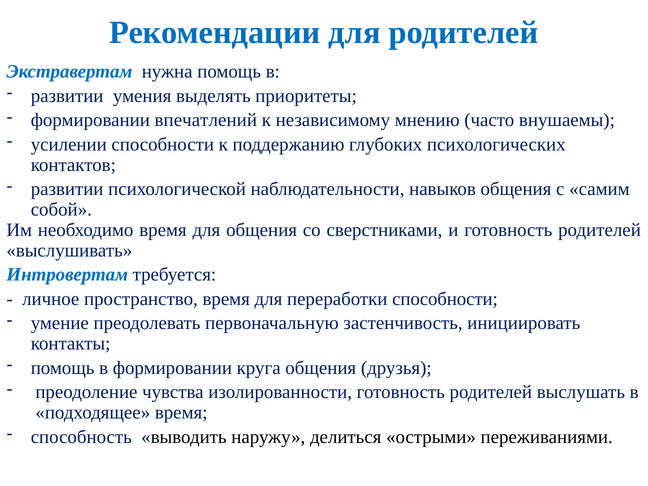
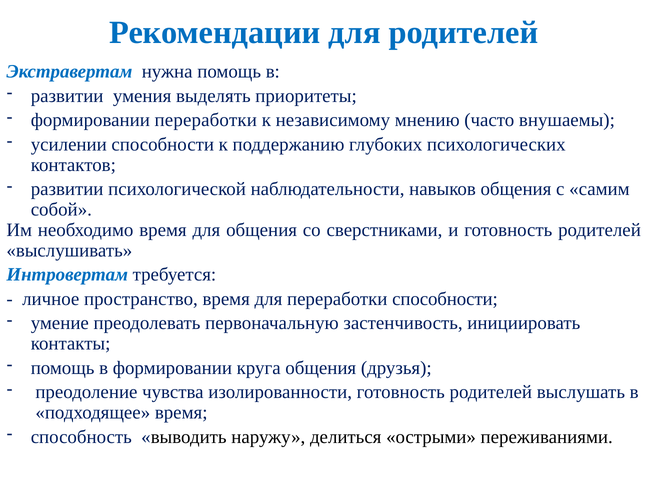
формировании впечатлений: впечатлений -> переработки
